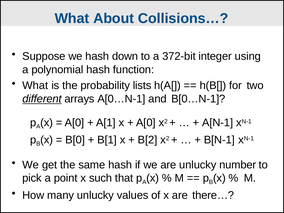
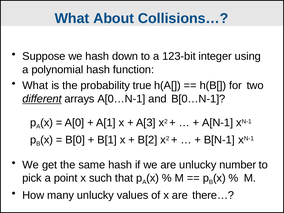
372-bit: 372-bit -> 123-bit
lists: lists -> true
A[0 at (146, 123): A[0 -> A[3
